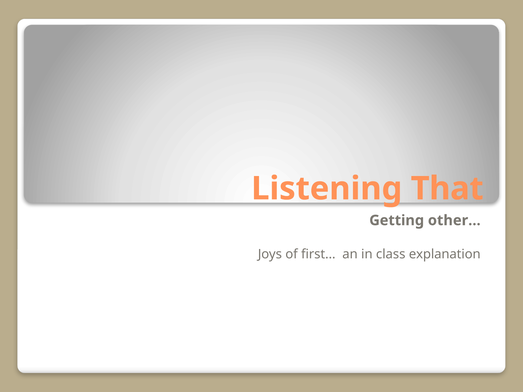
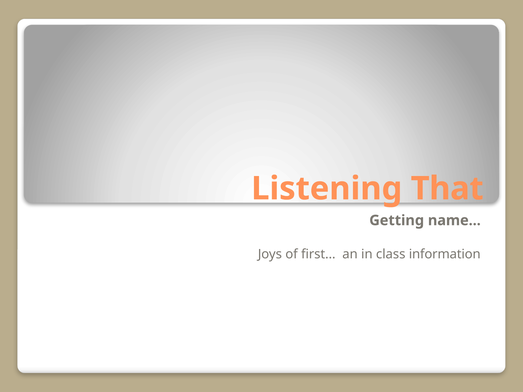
other: other -> name
explanation: explanation -> information
